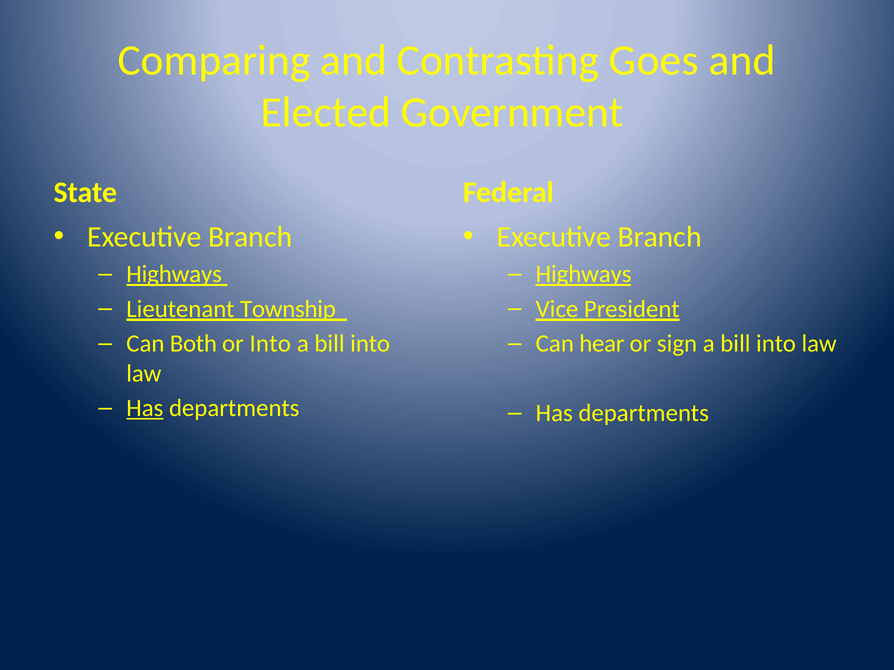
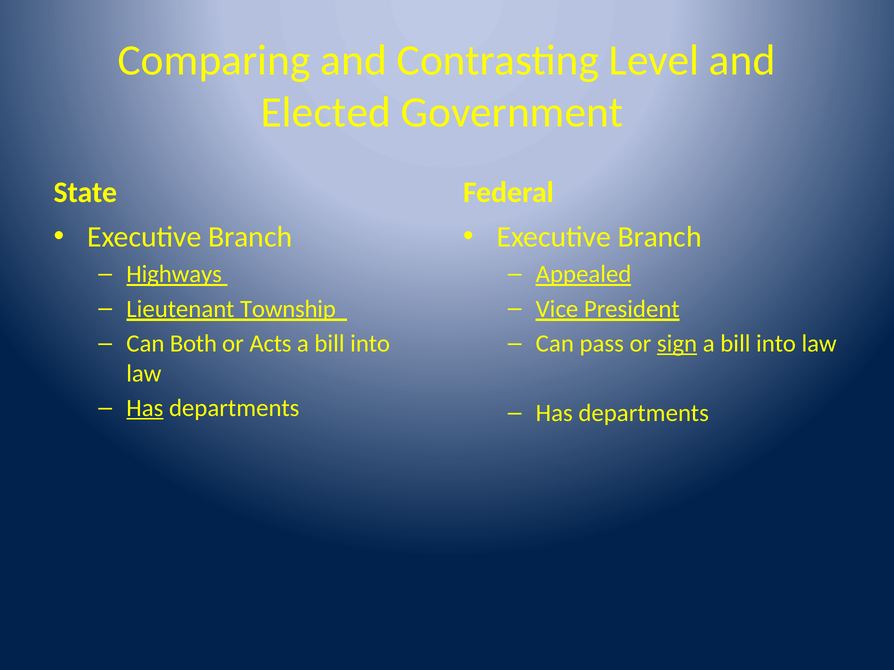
Goes: Goes -> Level
Highways at (584, 274): Highways -> Appealed
or Into: Into -> Acts
hear: hear -> pass
sign underline: none -> present
